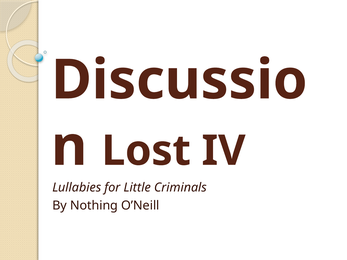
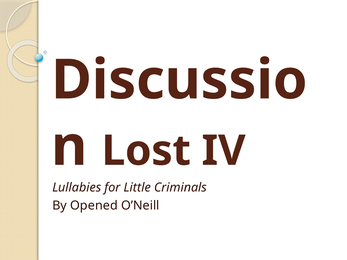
Nothing: Nothing -> Opened
